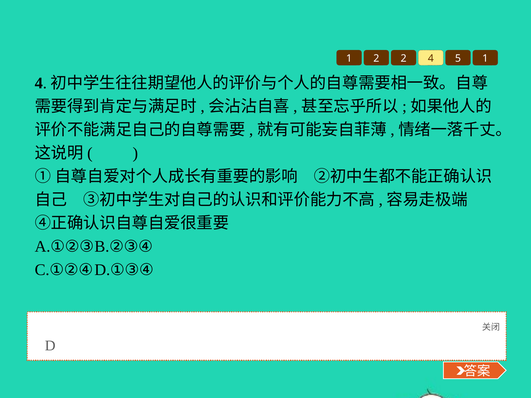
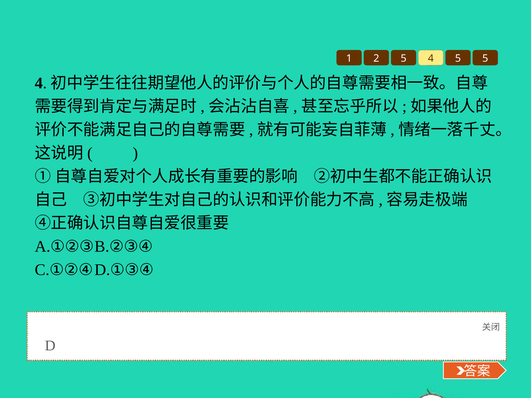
2 2: 2 -> 5
5 1: 1 -> 5
